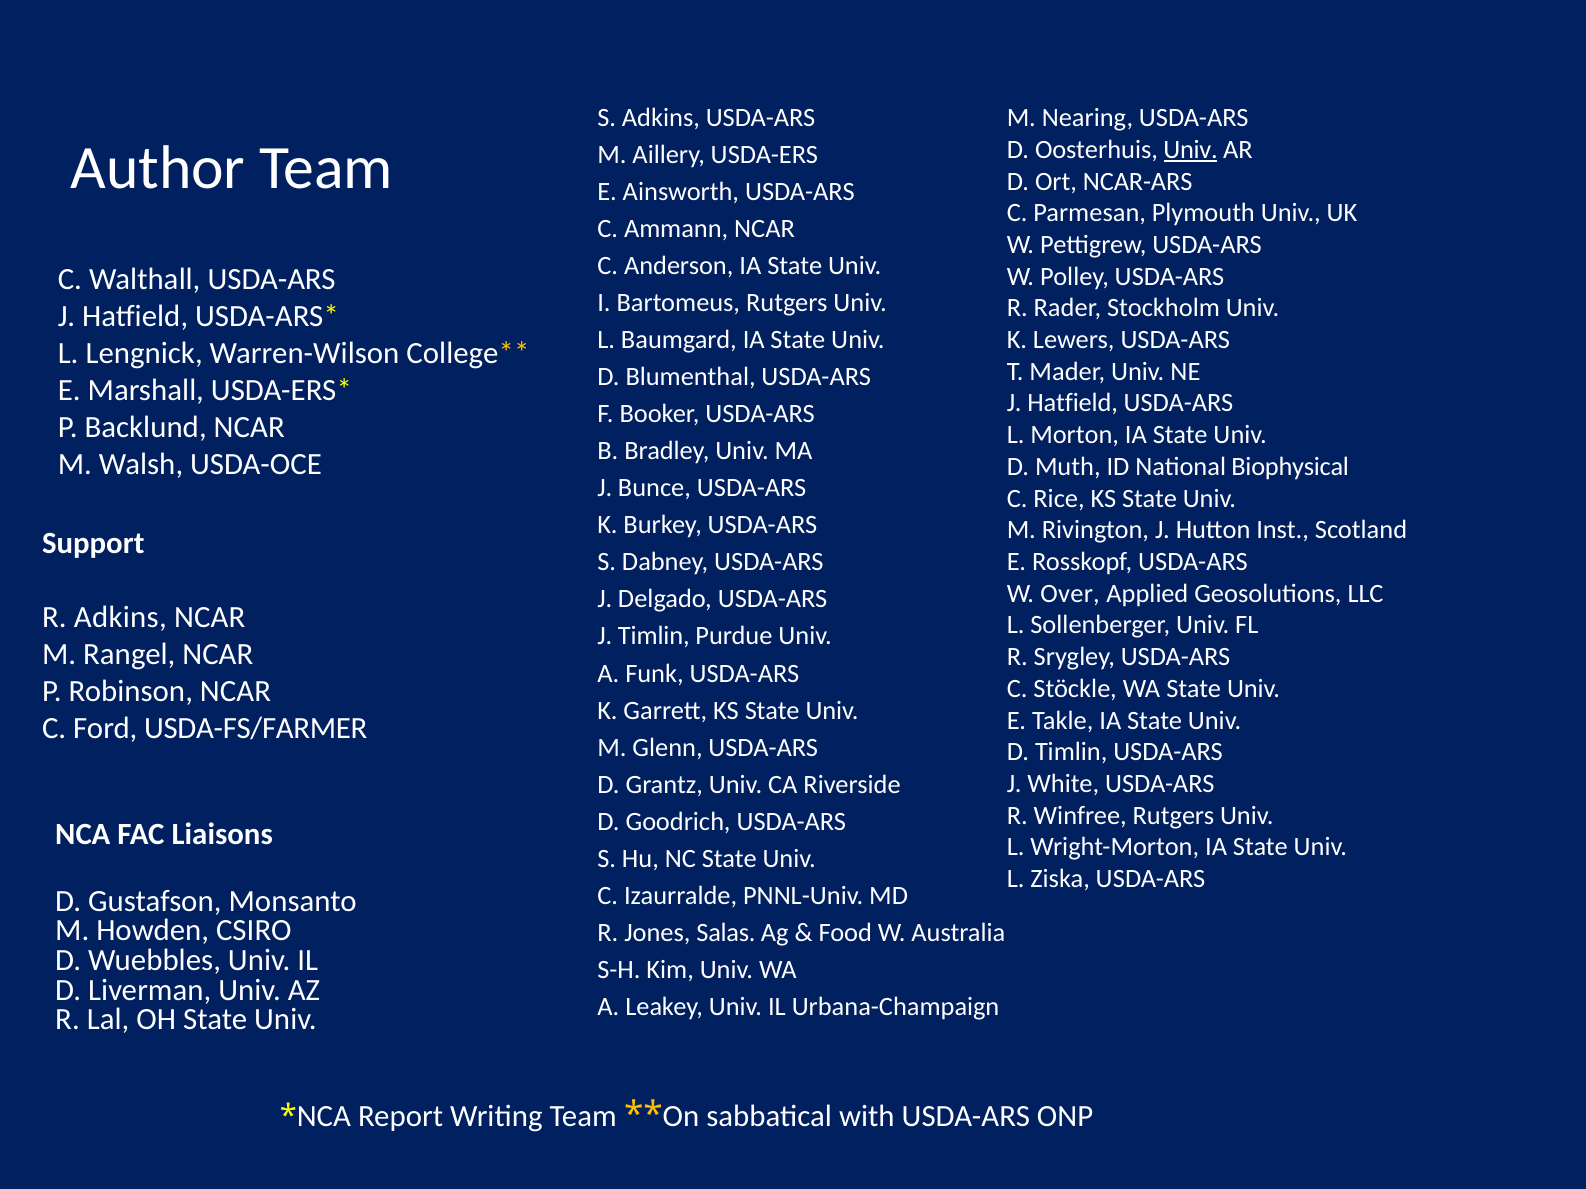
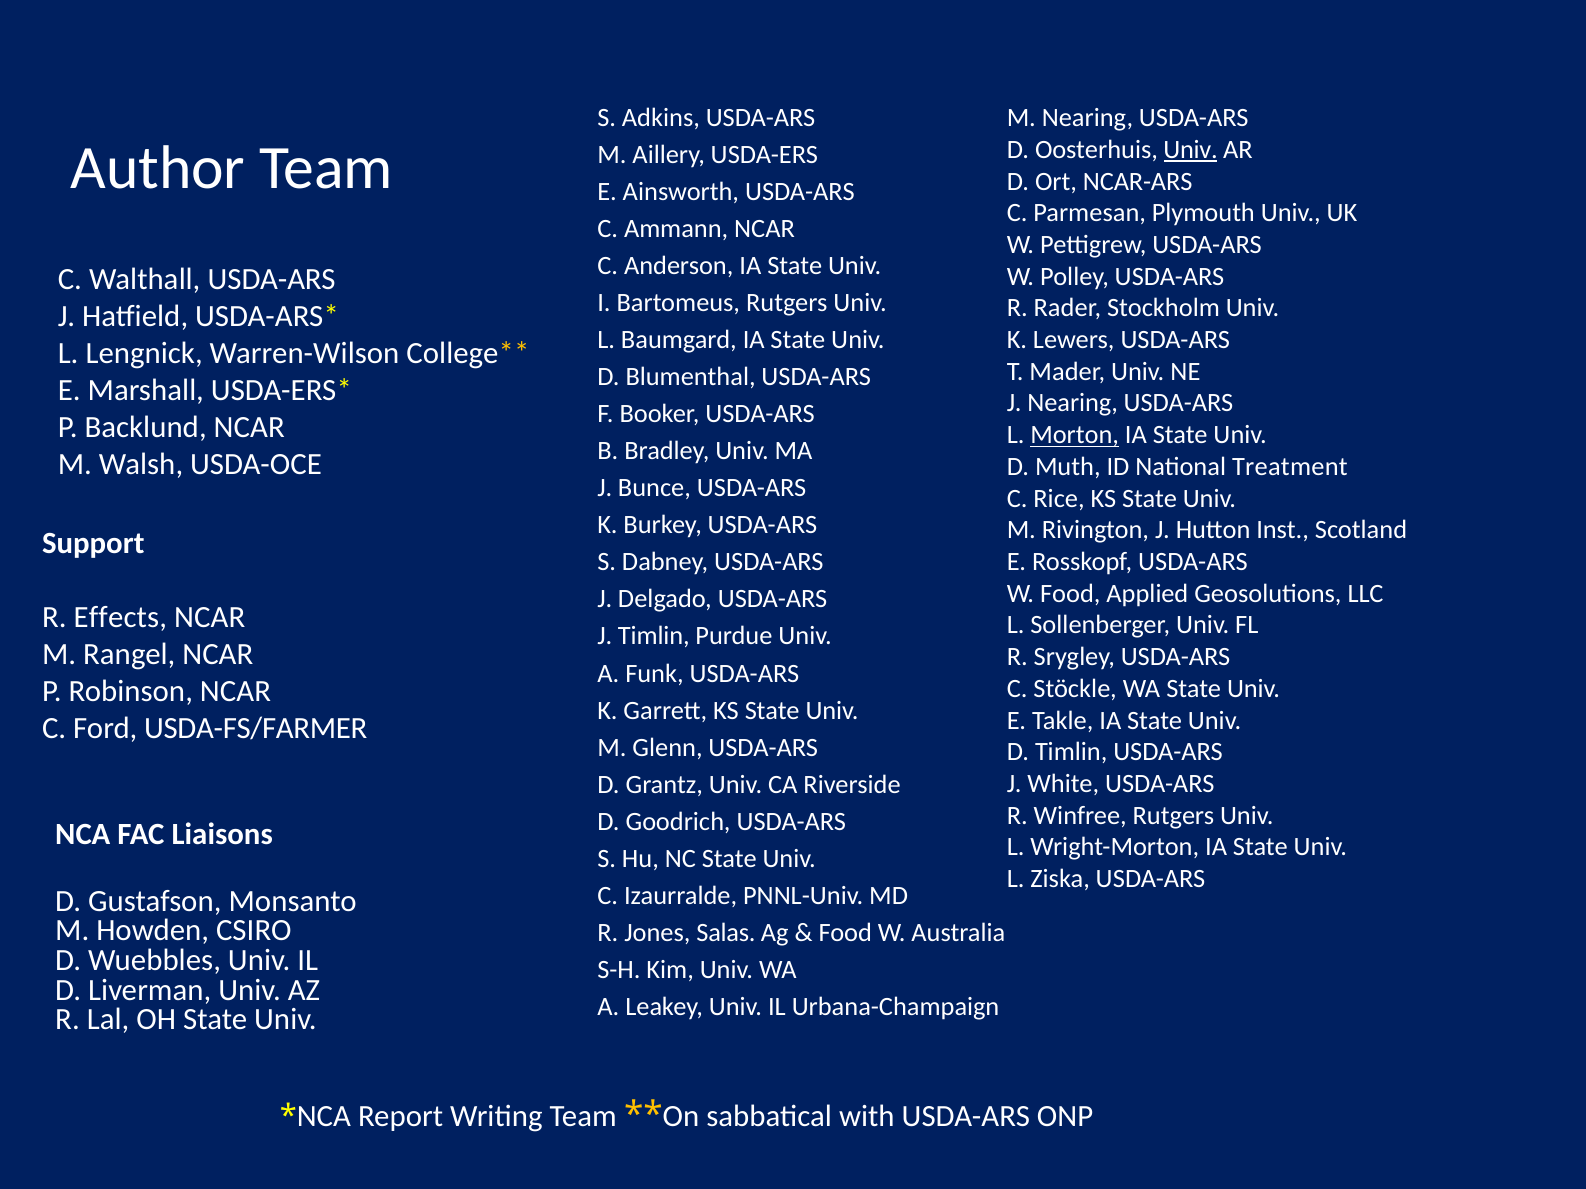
Hatfield at (1073, 403): Hatfield -> Nearing
Morton underline: none -> present
Biophysical: Biophysical -> Treatment
W Over: Over -> Food
R Adkins: Adkins -> Effects
